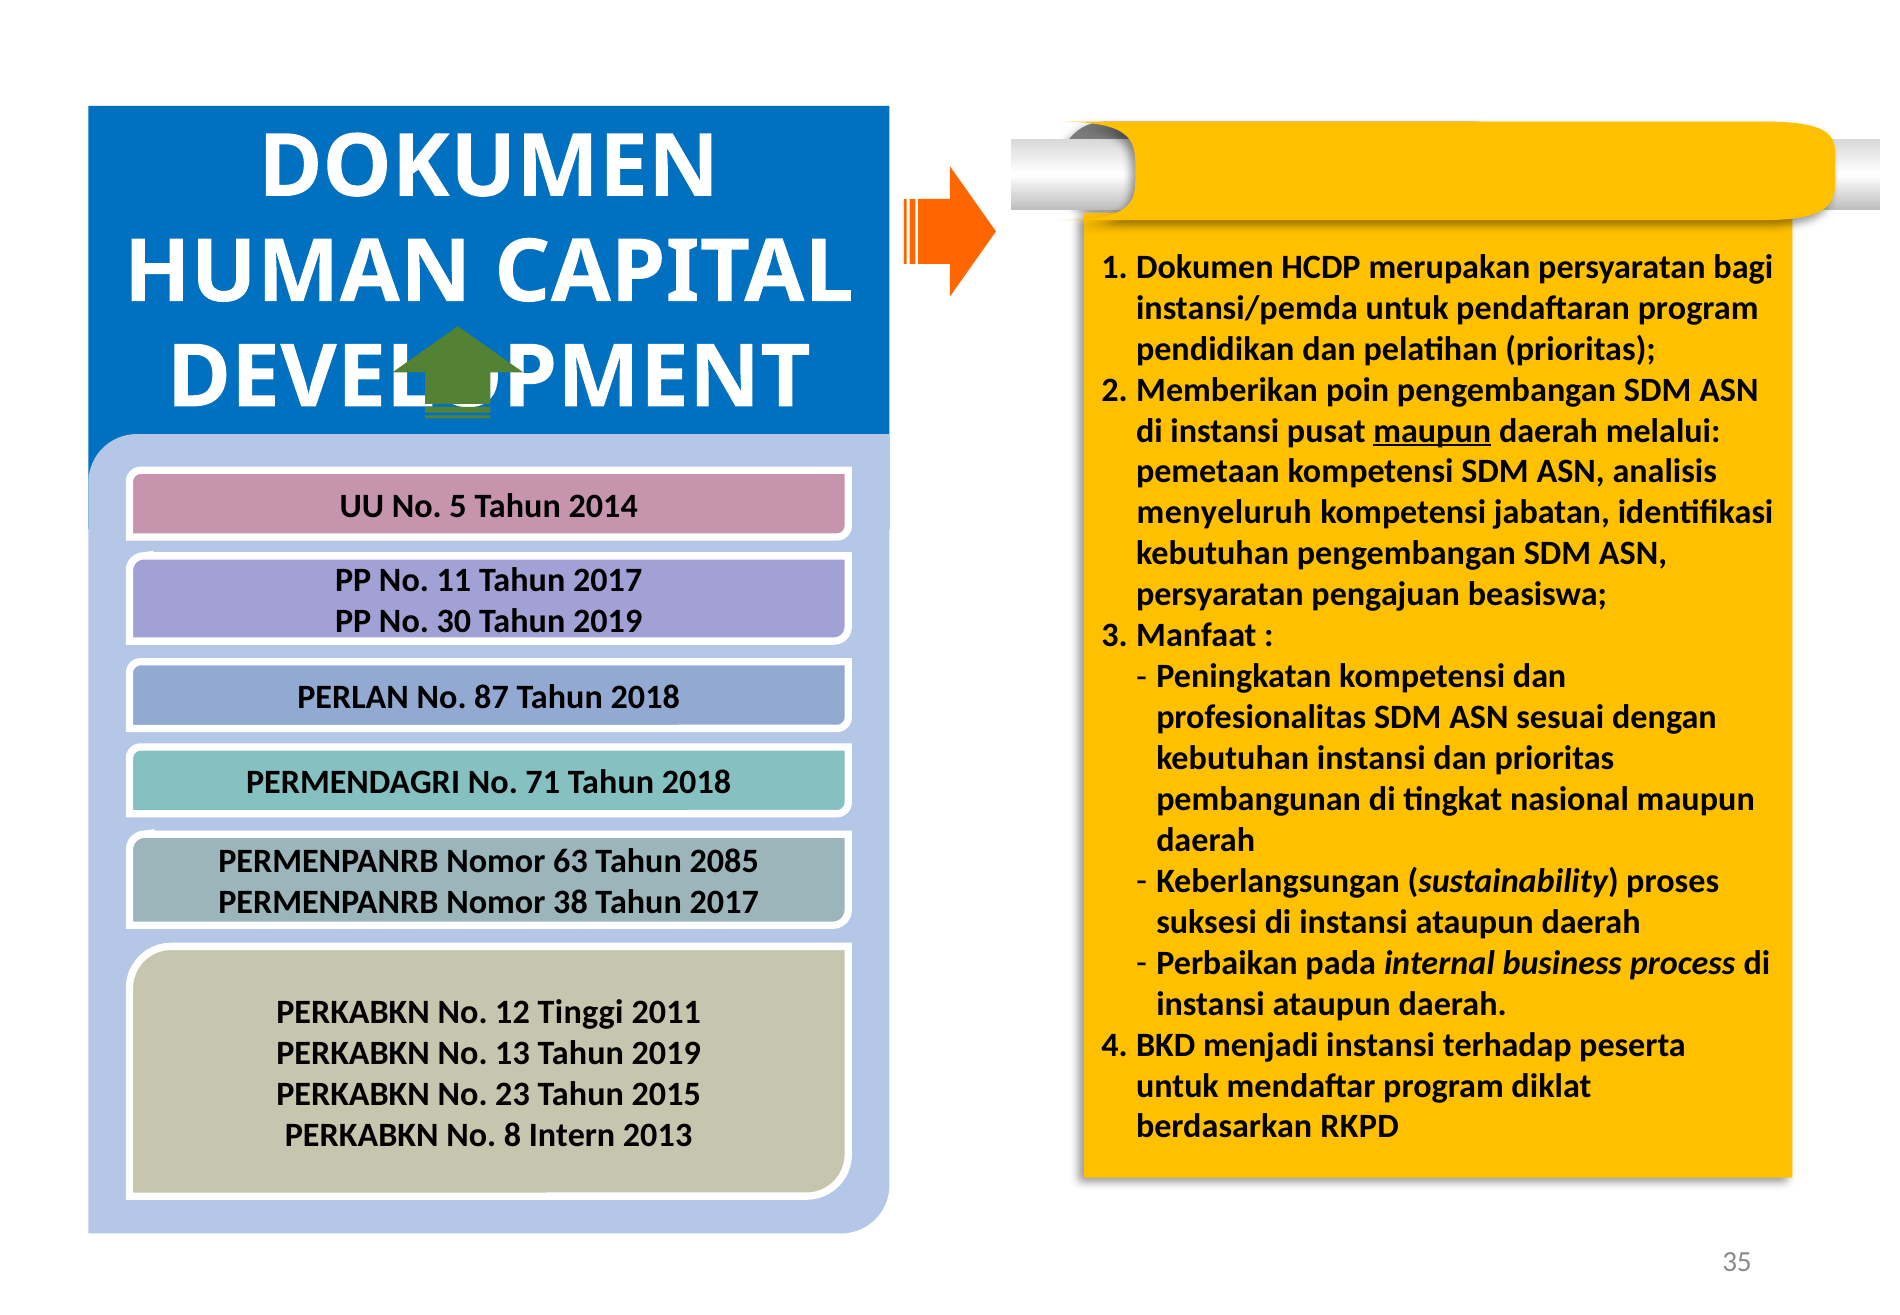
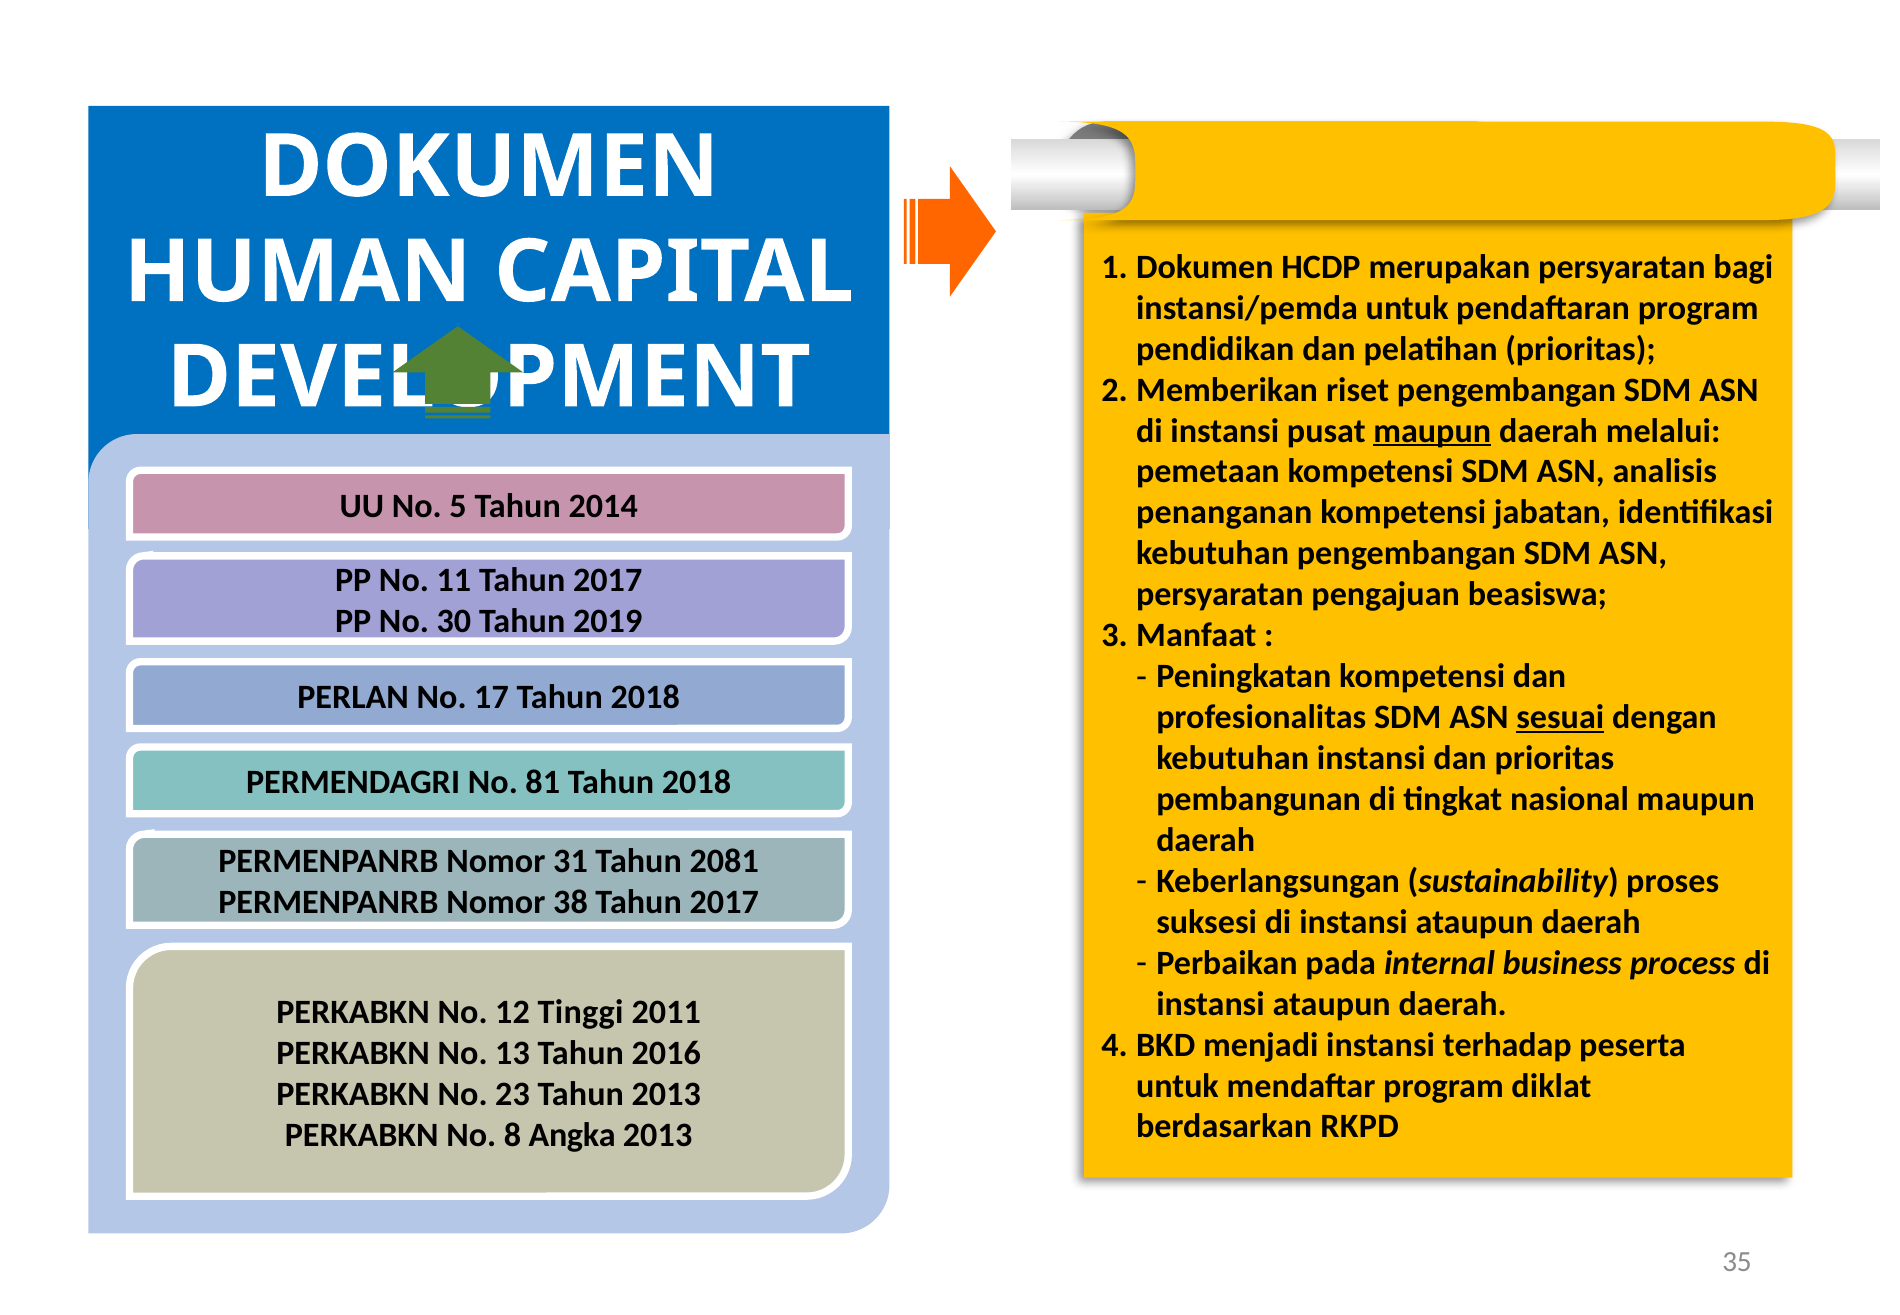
poin: poin -> riset
menyeluruh: menyeluruh -> penanganan
87: 87 -> 17
sesuai underline: none -> present
71: 71 -> 81
63: 63 -> 31
2085: 2085 -> 2081
13 Tahun 2019: 2019 -> 2016
Tahun 2015: 2015 -> 2013
Intern: Intern -> Angka
